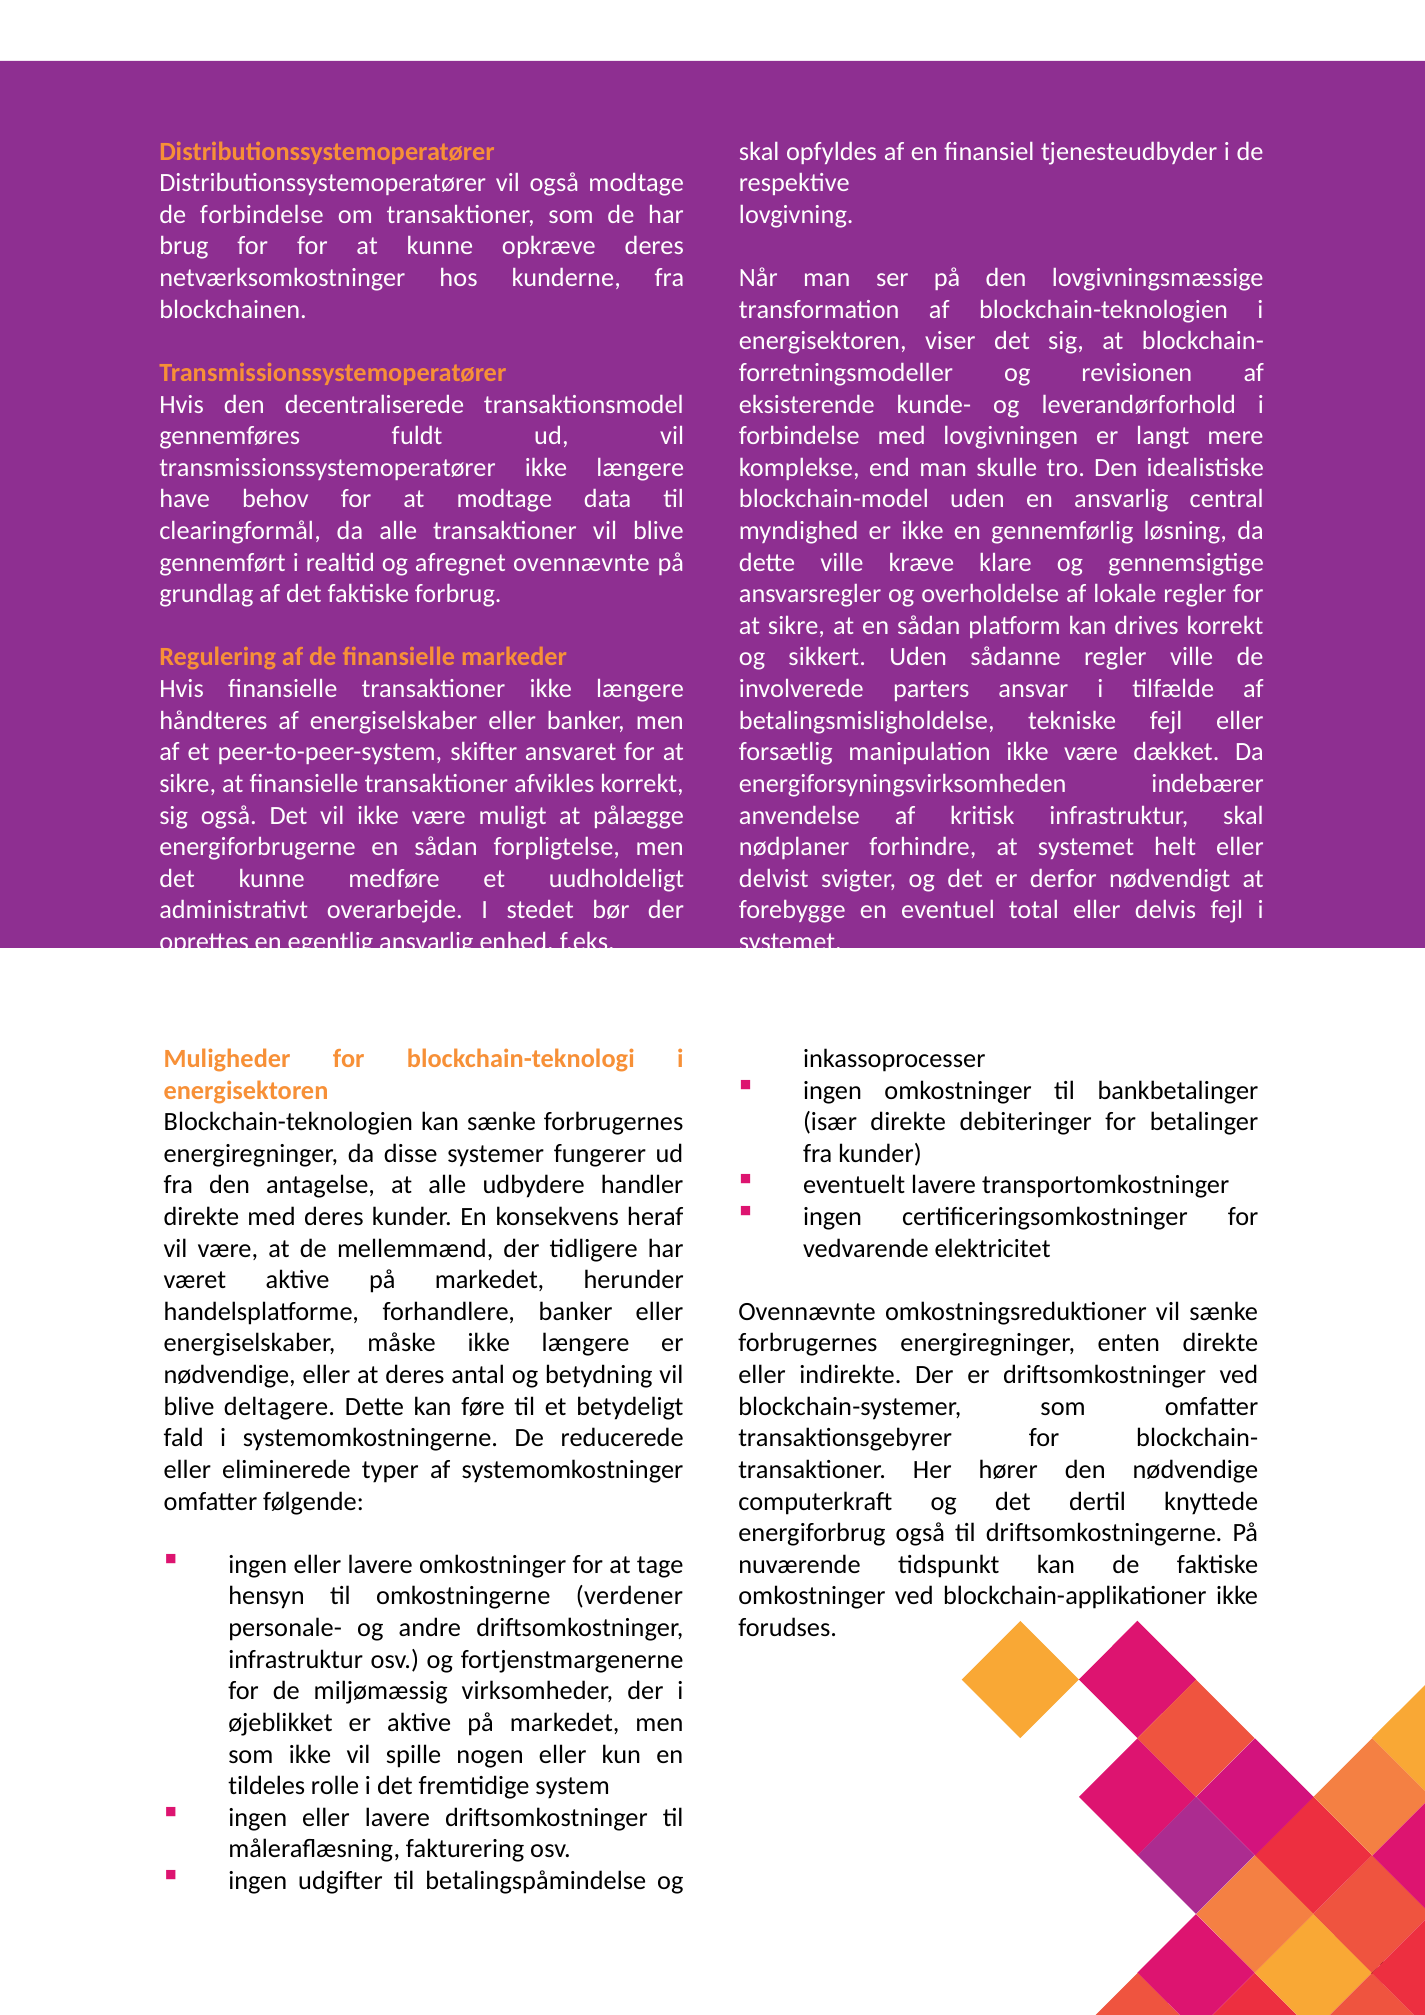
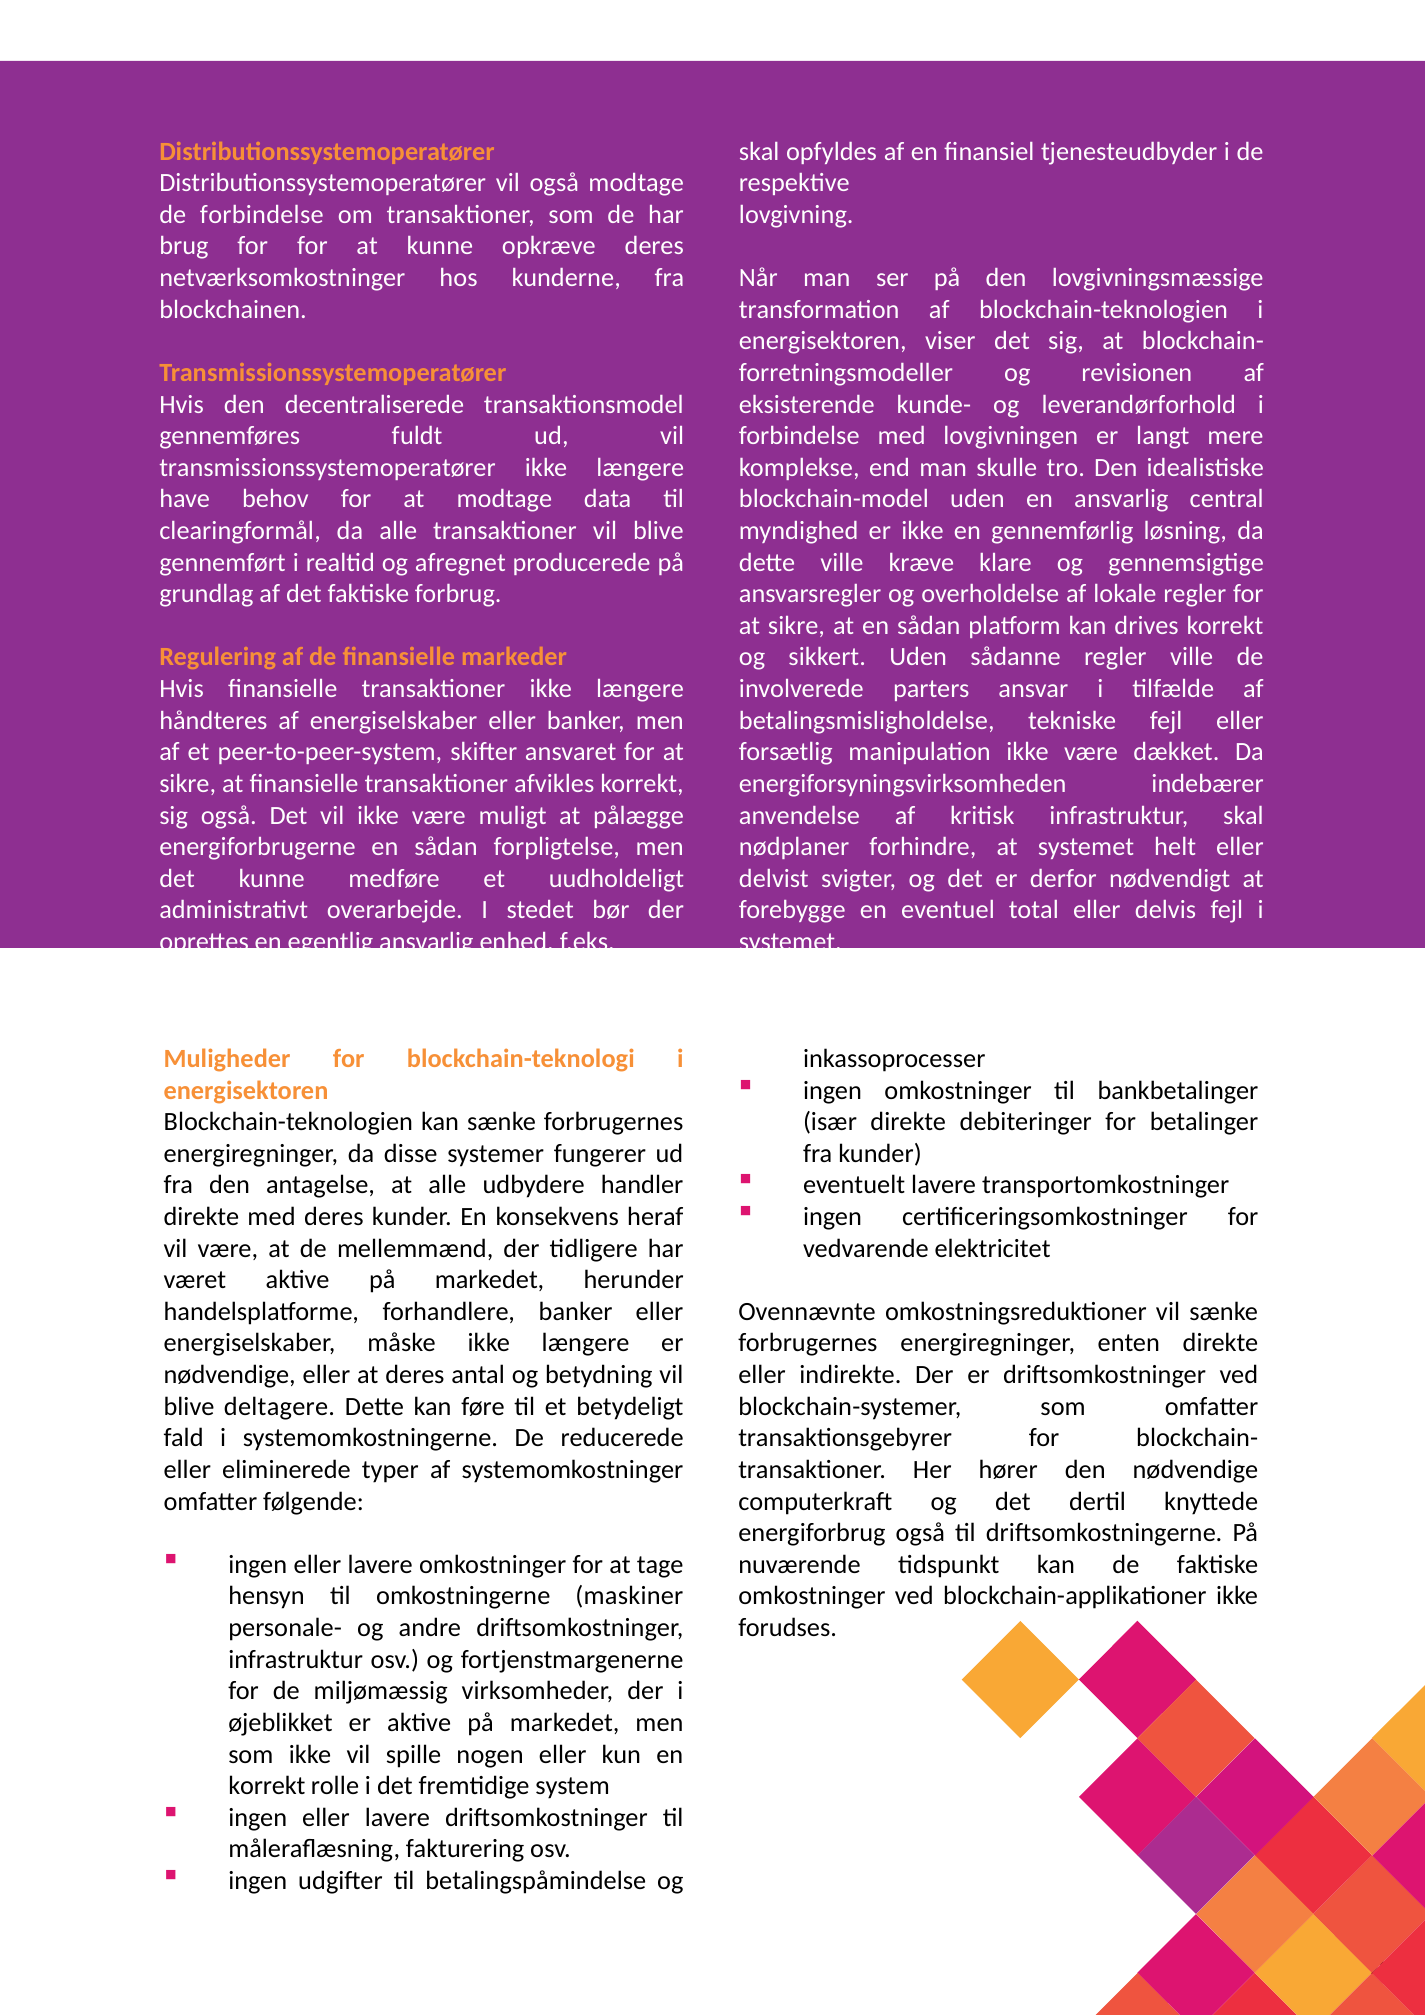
afregnet ovennævnte: ovennævnte -> producerede
verdener: verdener -> maskiner
tildeles at (267, 1786): tildeles -> korrekt
